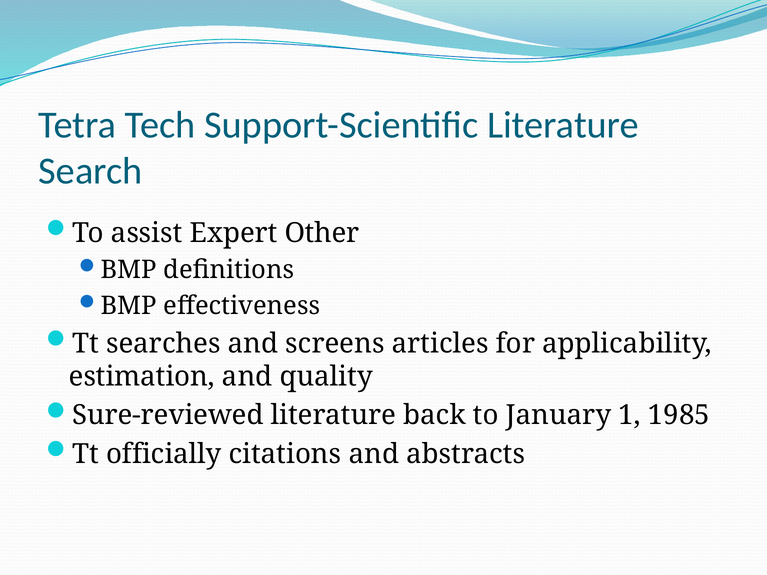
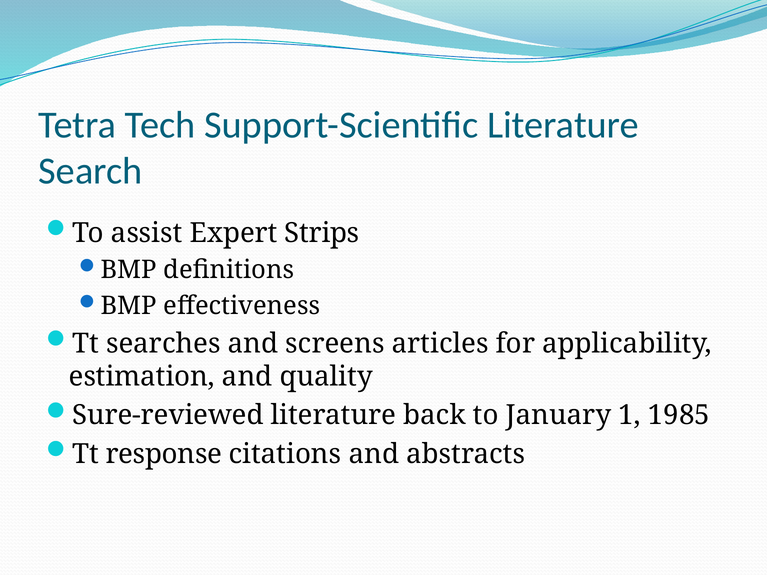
Other: Other -> Strips
officially: officially -> response
